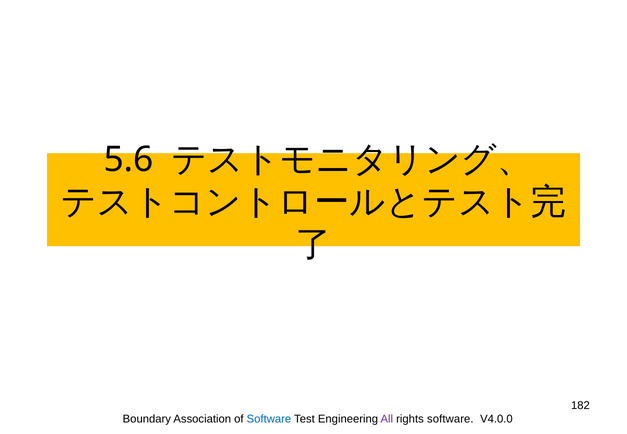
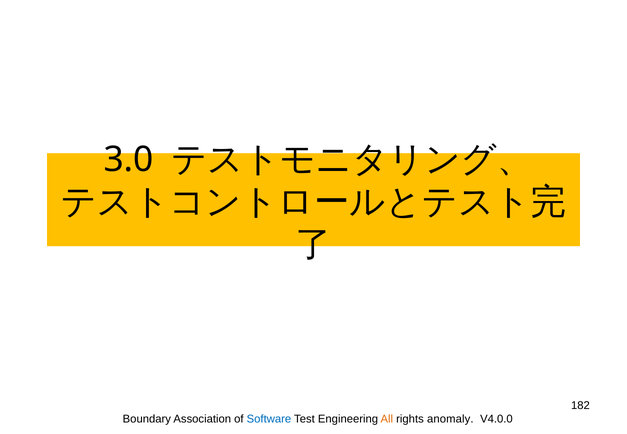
5.6: 5.6 -> 3.0
All colour: purple -> orange
rights software: software -> anomaly
